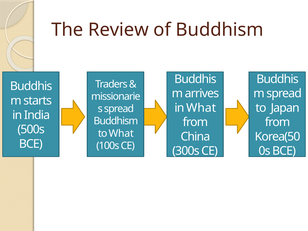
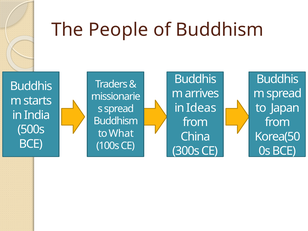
Review: Review -> People
in What: What -> Ideas
